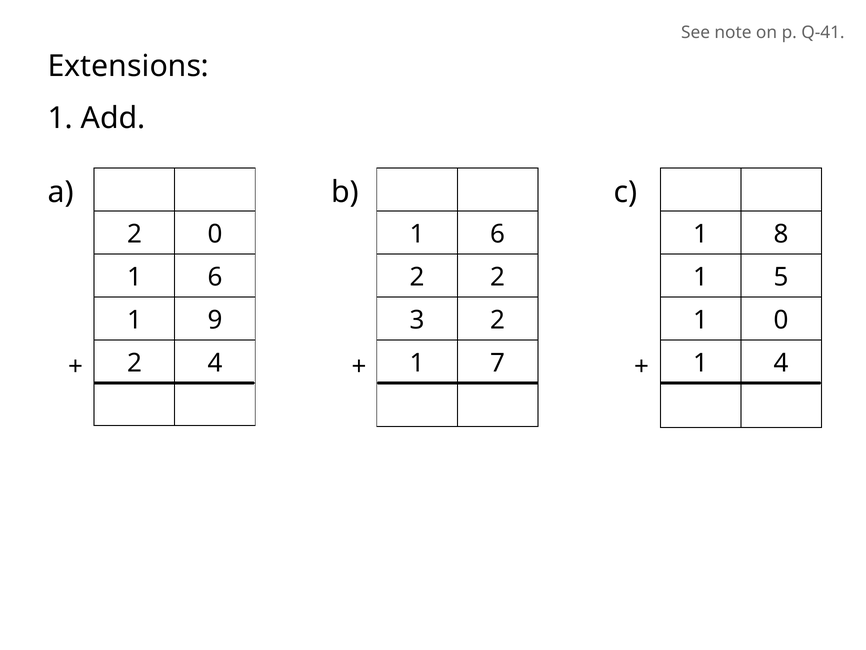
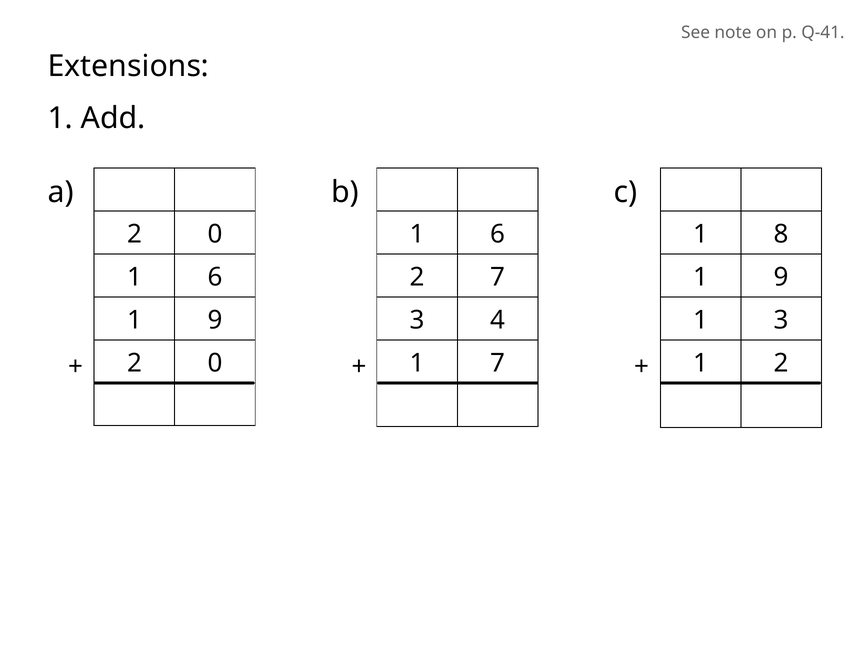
2 2: 2 -> 7
5 at (781, 277): 5 -> 9
3 2: 2 -> 4
1 0: 0 -> 3
4 at (215, 363): 4 -> 0
1 4: 4 -> 2
